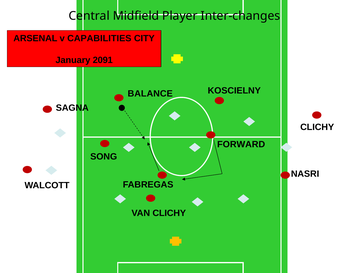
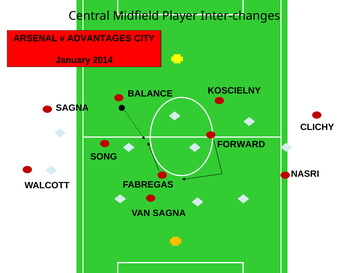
CAPABILITIES: CAPABILITIES -> ADVANTAGES
2091: 2091 -> 2014
VAN CLICHY: CLICHY -> SAGNA
